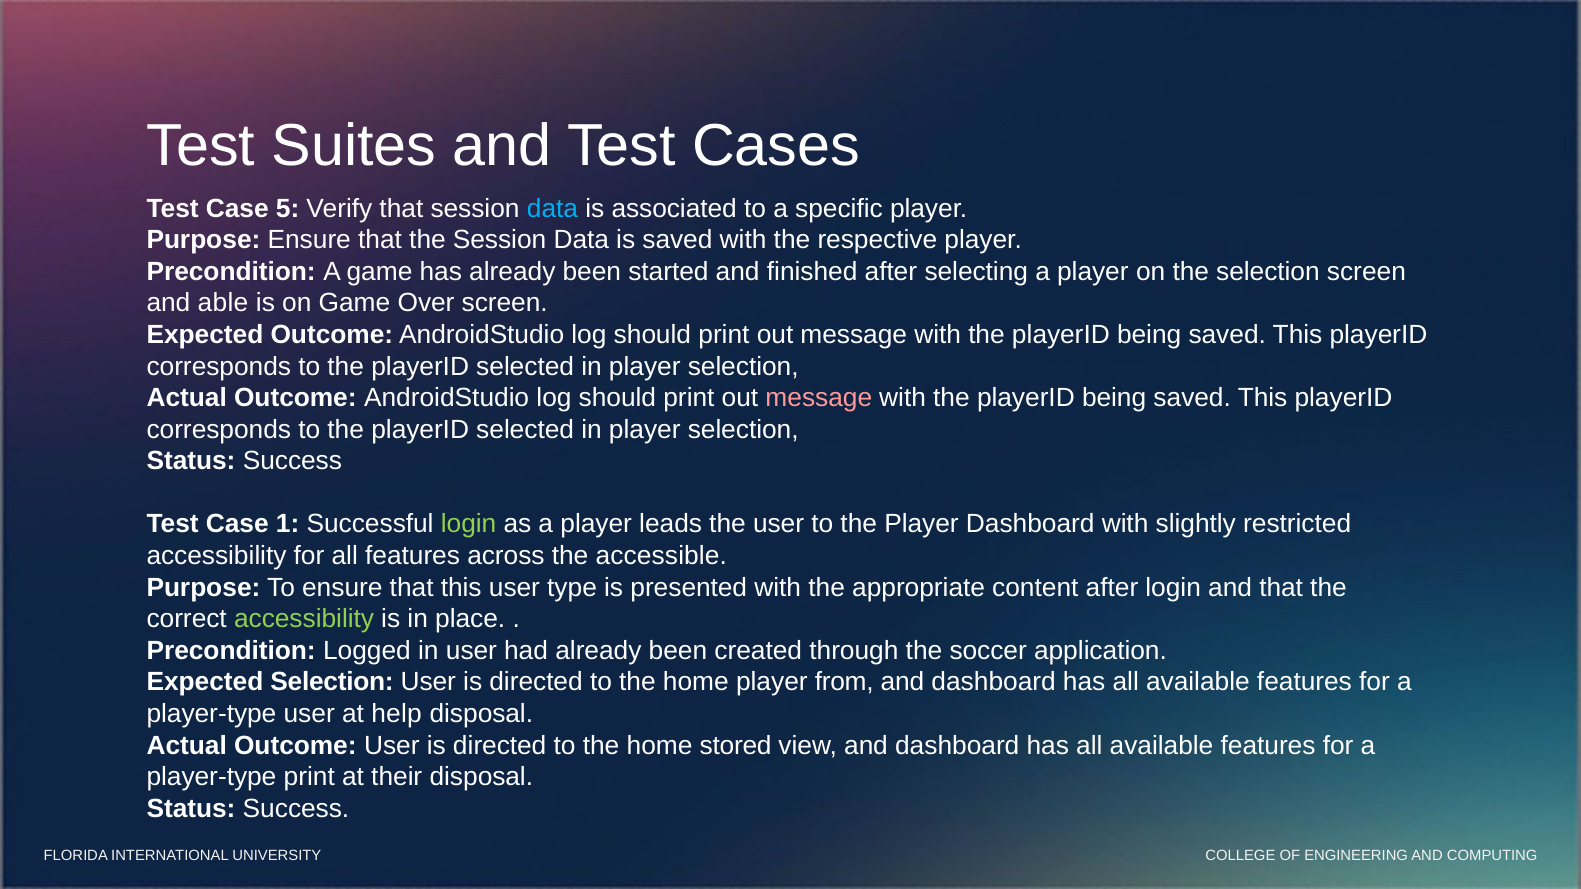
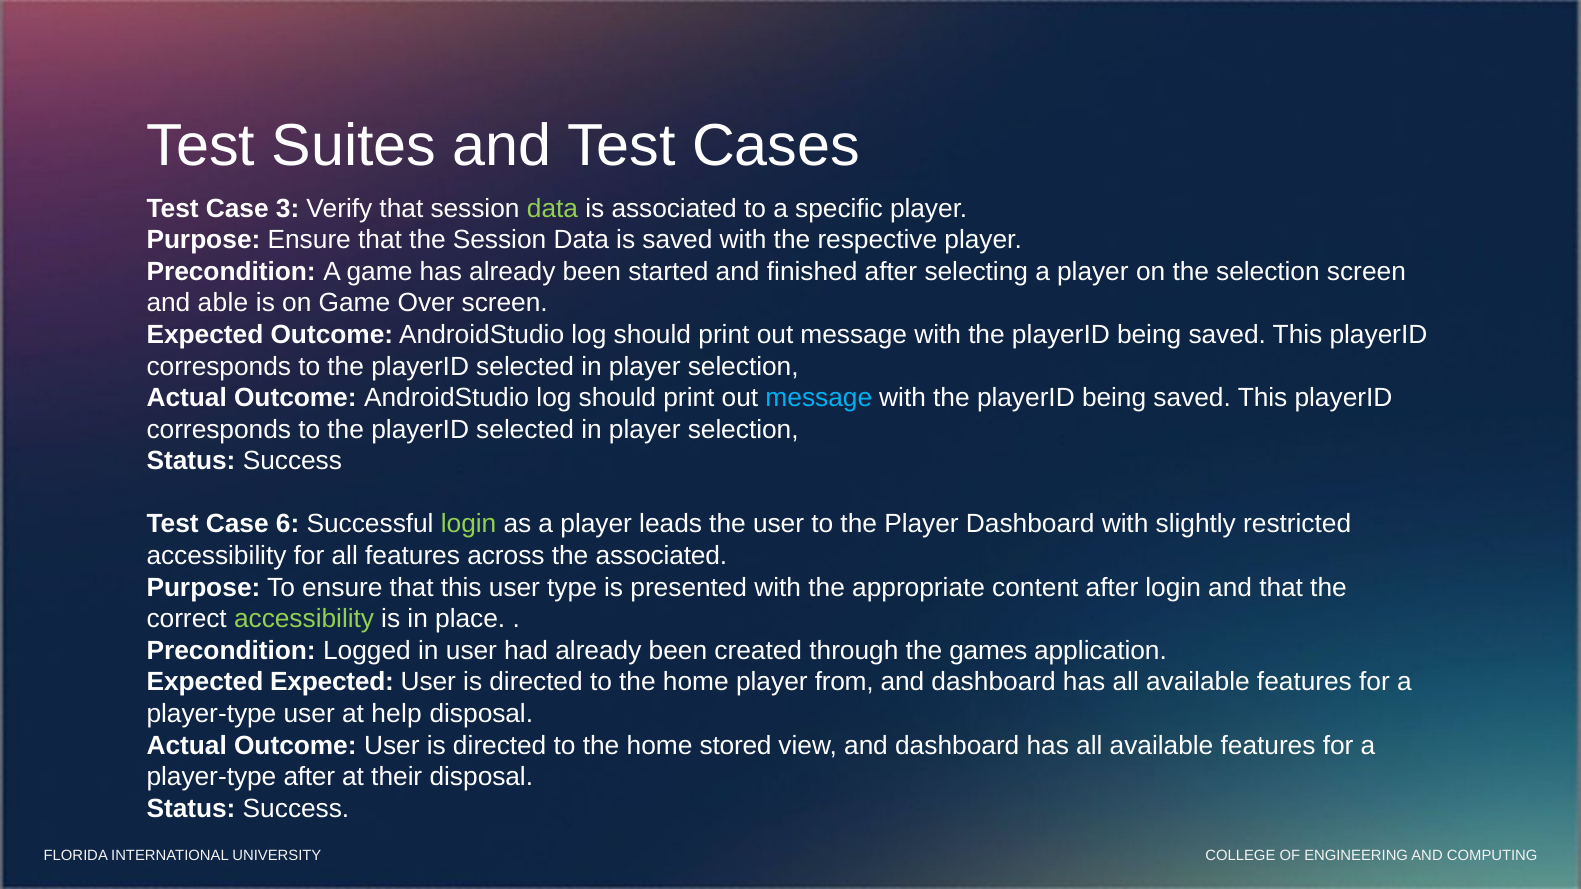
5: 5 -> 3
data at (552, 208) colour: light blue -> light green
message at (819, 398) colour: pink -> light blue
1: 1 -> 6
the accessible: accessible -> associated
soccer: soccer -> games
Expected Selection: Selection -> Expected
player-type print: print -> after
